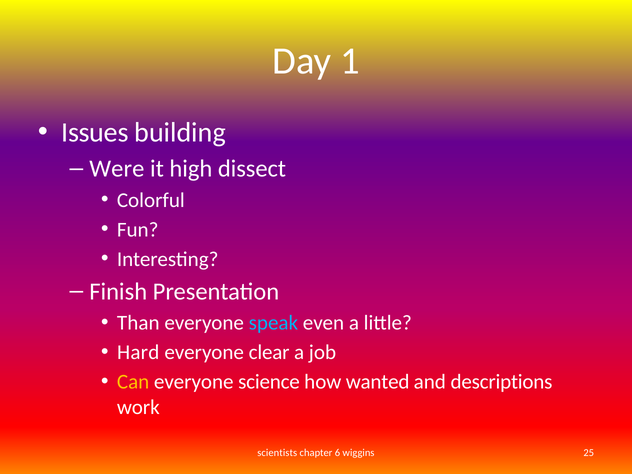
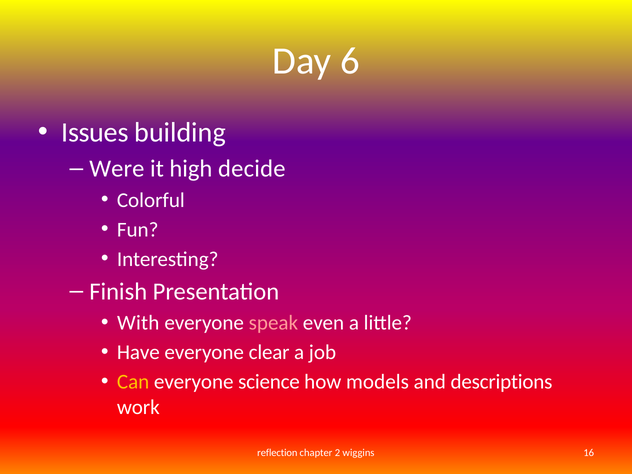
1: 1 -> 6
dissect: dissect -> decide
Than: Than -> With
speak colour: light blue -> pink
Hard: Hard -> Have
wanted: wanted -> models
scientists: scientists -> reflection
6: 6 -> 2
25: 25 -> 16
